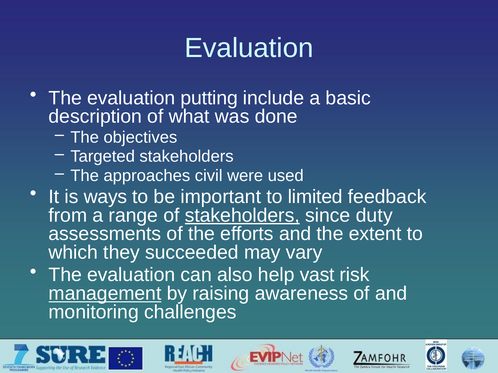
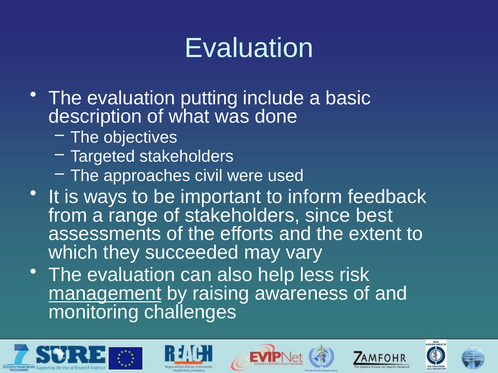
limited: limited -> inform
stakeholders at (242, 216) underline: present -> none
duty: duty -> best
vast: vast -> less
